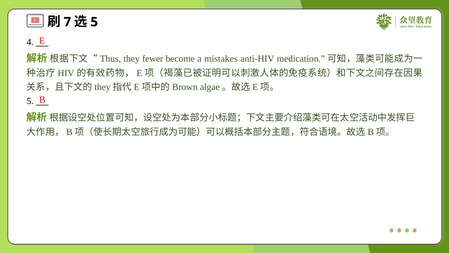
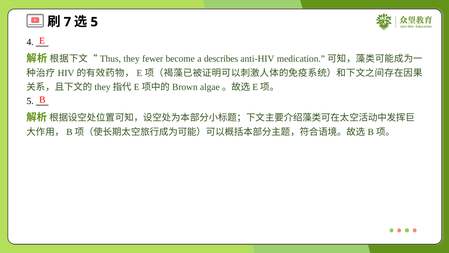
mistakes: mistakes -> describes
